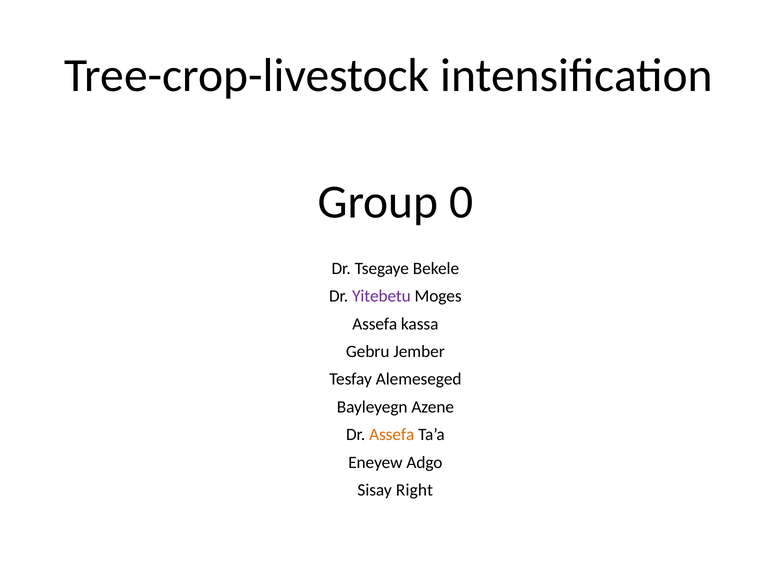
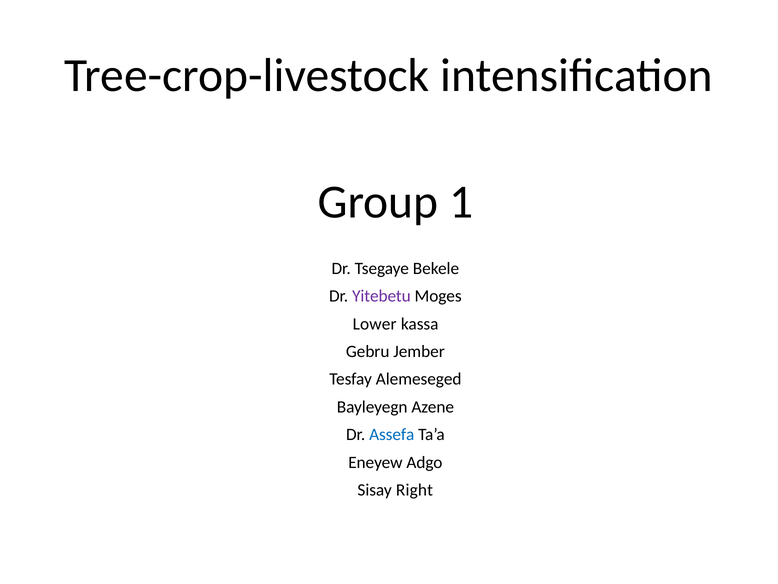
0: 0 -> 1
Assefa at (375, 324): Assefa -> Lower
Assefa at (392, 434) colour: orange -> blue
